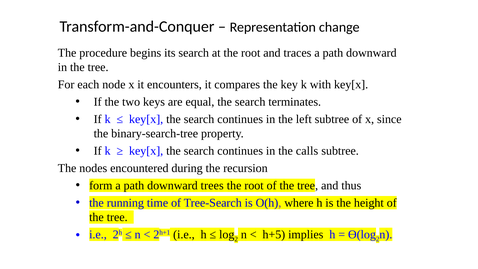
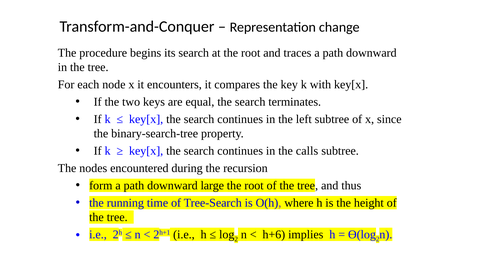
trees: trees -> large
h+5: h+5 -> h+6
